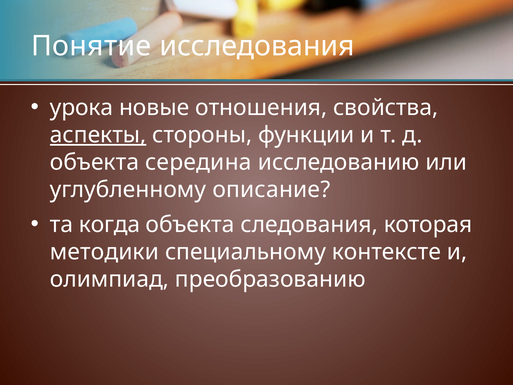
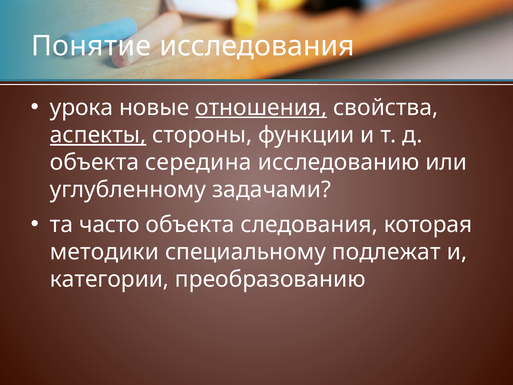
отношения underline: none -> present
описание: описание -> задачами
когда: когда -> часто
контексте: контексте -> подлежат
олимпиад: олимпиад -> категории
